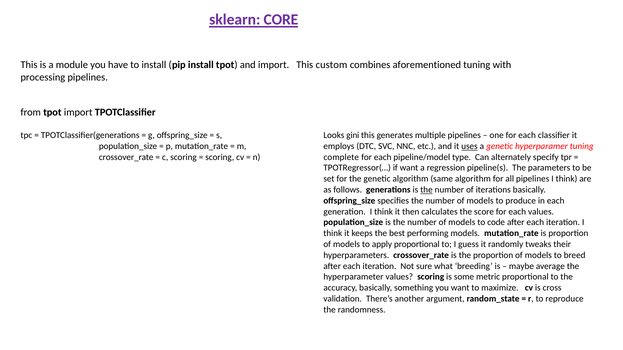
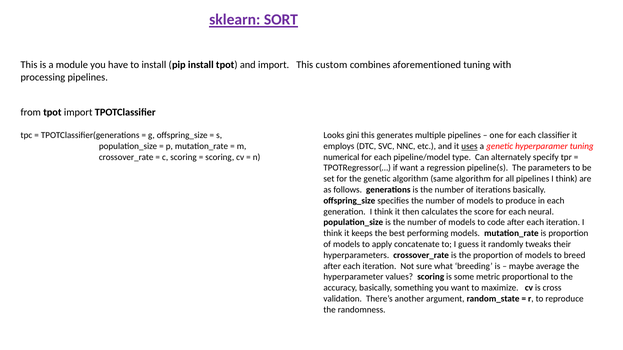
CORE: CORE -> SORT
complete: complete -> numerical
the at (426, 190) underline: present -> none
each values: values -> neural
apply proportional: proportional -> concatenate
